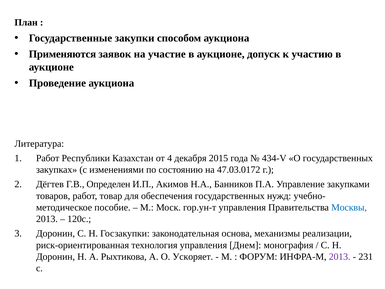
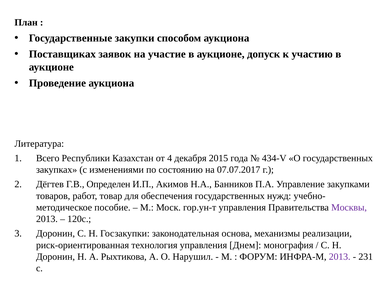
Применяются: Применяются -> Поставщиках
Работ at (48, 158): Работ -> Всего
47.03.0172: 47.03.0172 -> 07.07.2017
Москвы colour: blue -> purple
Ускоряет: Ускоряет -> Нарушил
